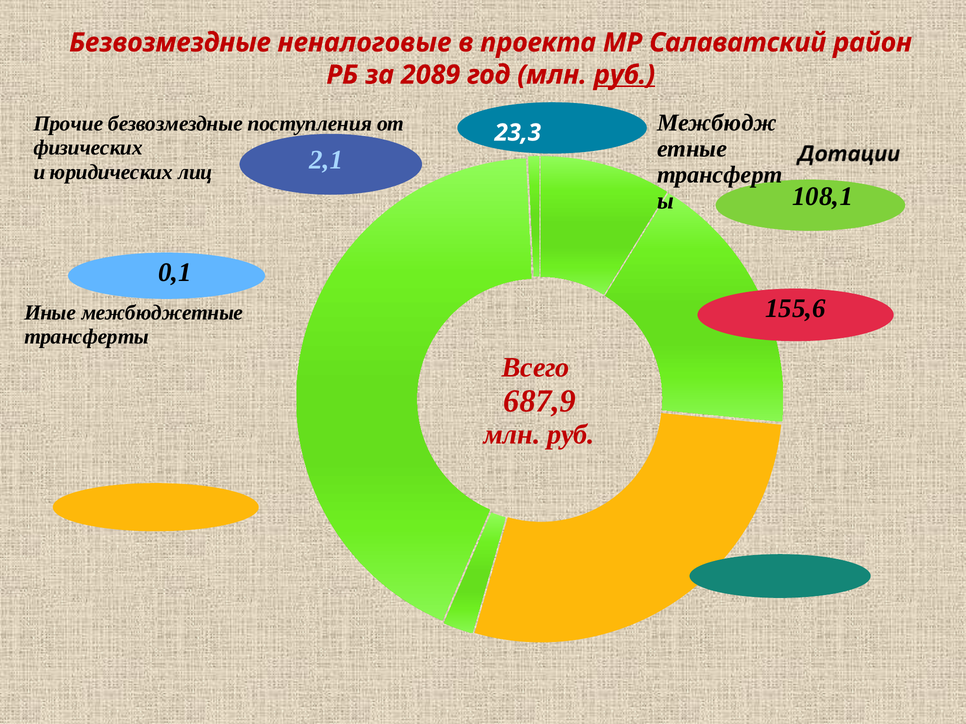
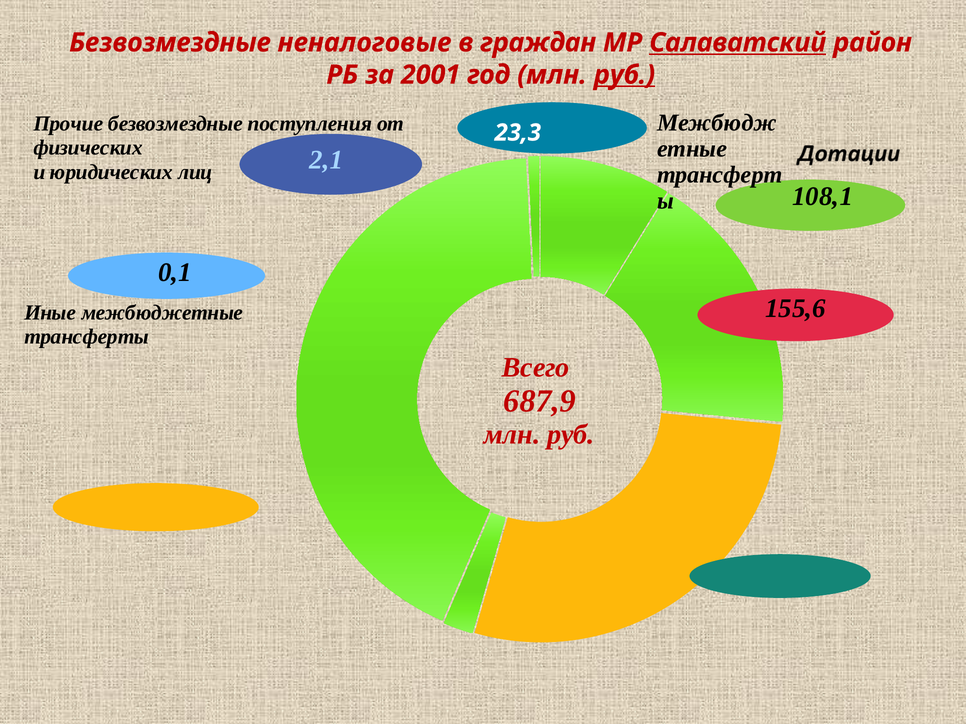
проекта: проекта -> граждан
Салаватский underline: none -> present
2089: 2089 -> 2001
